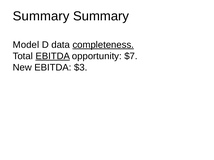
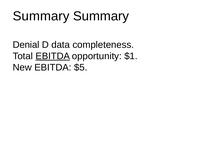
Model: Model -> Denial
completeness underline: present -> none
$7: $7 -> $1
$3: $3 -> $5
